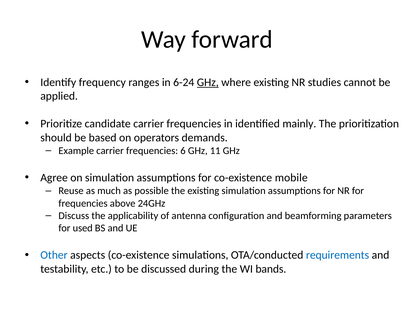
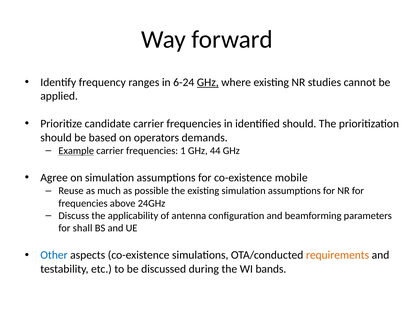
identified mainly: mainly -> should
Example underline: none -> present
6: 6 -> 1
11: 11 -> 44
used: used -> shall
requirements colour: blue -> orange
